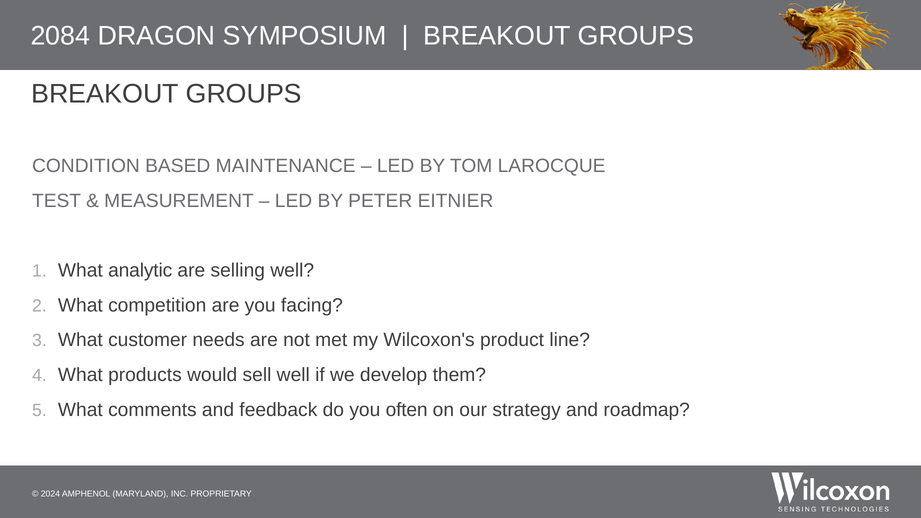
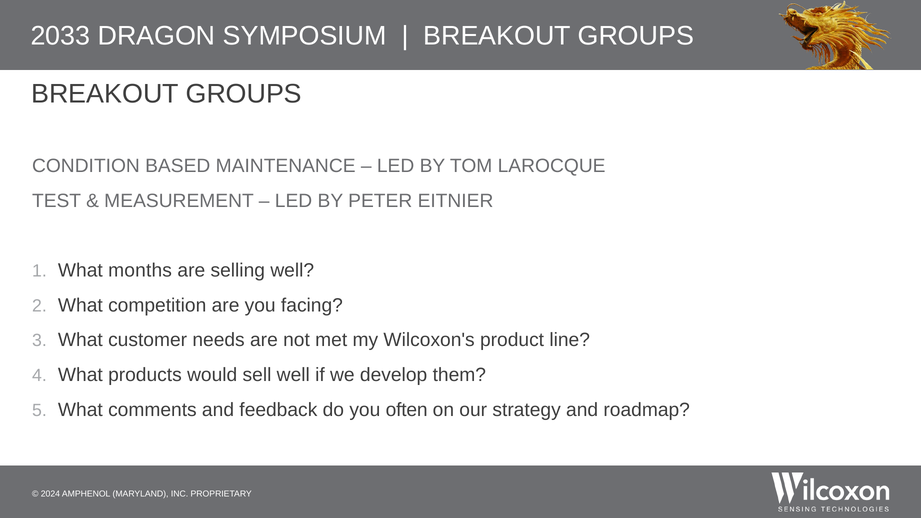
2084: 2084 -> 2033
analytic: analytic -> months
